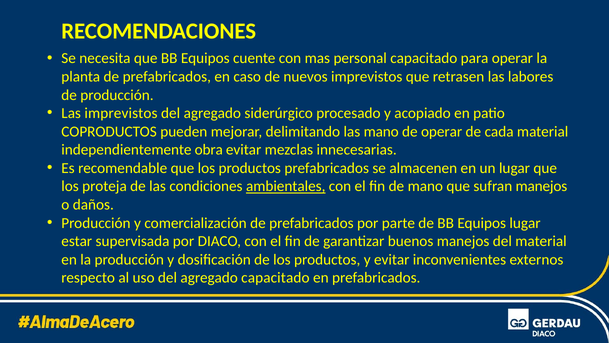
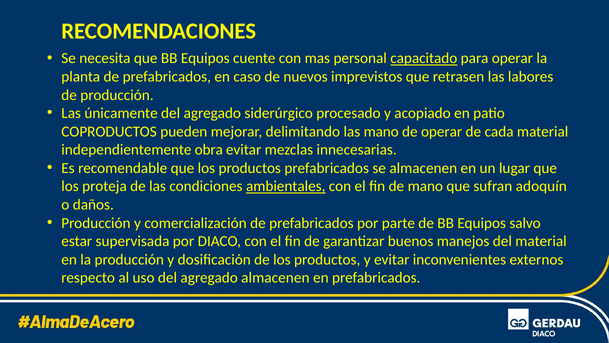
capacitado at (424, 58) underline: none -> present
Las imprevistos: imprevistos -> únicamente
sufran manejos: manejos -> adoquín
Equipos lugar: lugar -> salvo
agregado capacitado: capacitado -> almacenen
